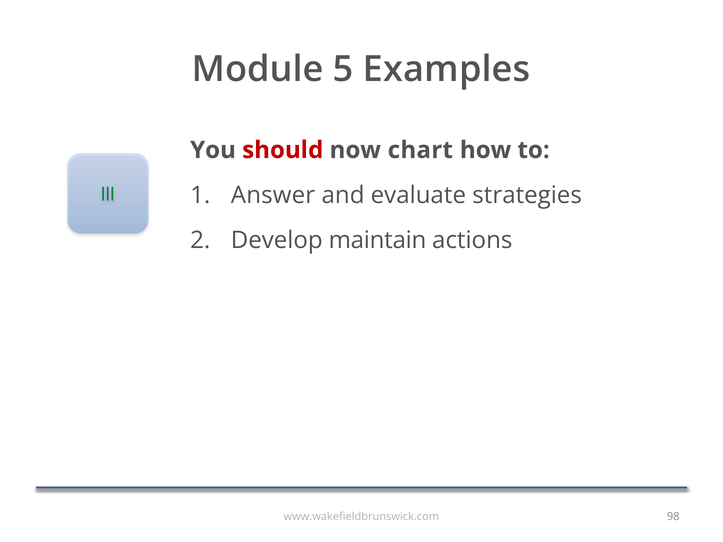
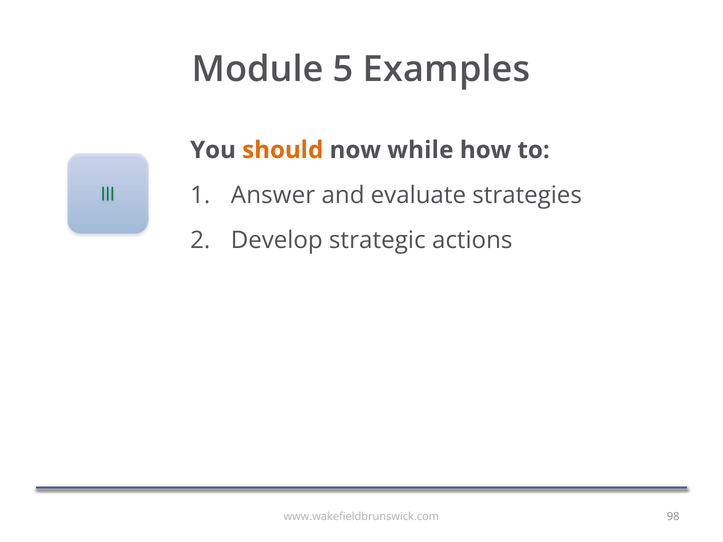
should colour: red -> orange
chart: chart -> while
maintain: maintain -> strategic
